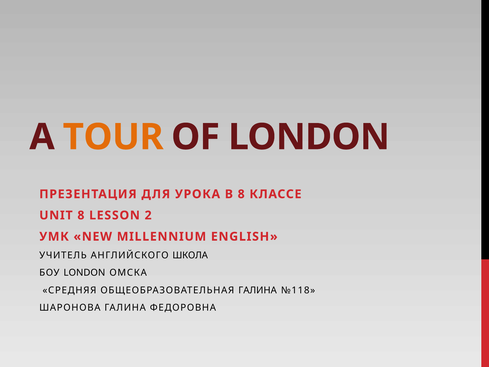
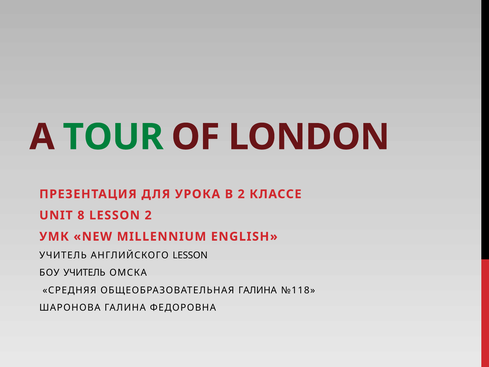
TOUR colour: orange -> green
В 8: 8 -> 2
АНГЛИЙСКОГО ШКОЛА: ШКОЛА -> LESSON
БОУ LONDON: LONDON -> УЧИТЕЛЬ
